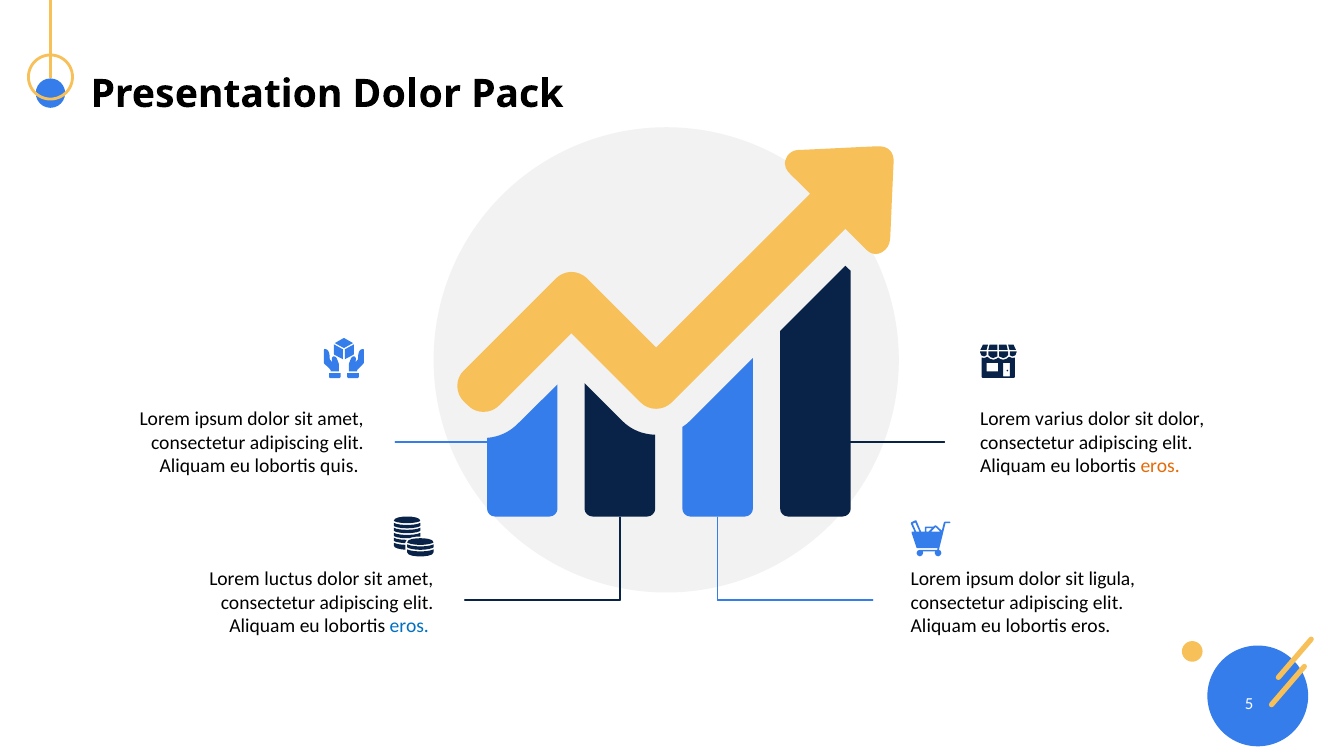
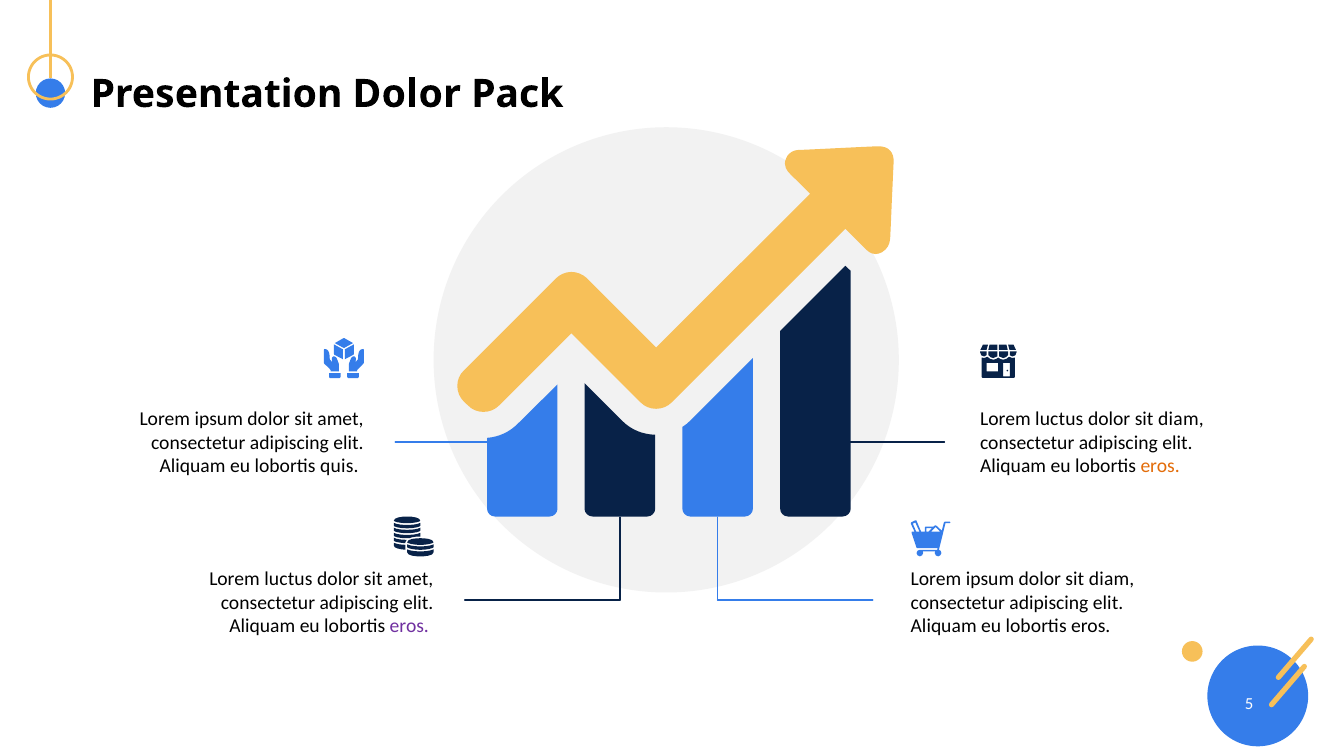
varius at (1059, 419): varius -> luctus
dolor at (1181, 419): dolor -> diam
ipsum dolor sit ligula: ligula -> diam
eros at (409, 626) colour: blue -> purple
